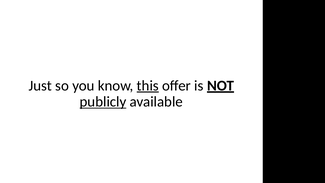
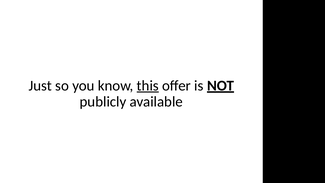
publicly underline: present -> none
